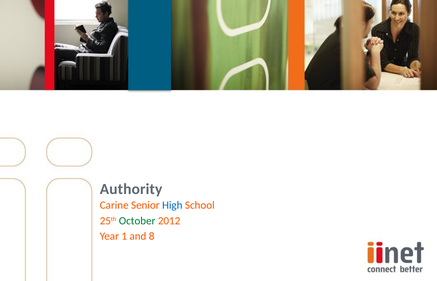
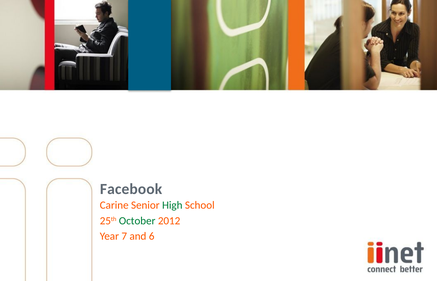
Authority: Authority -> Facebook
High colour: blue -> green
1: 1 -> 7
8: 8 -> 6
